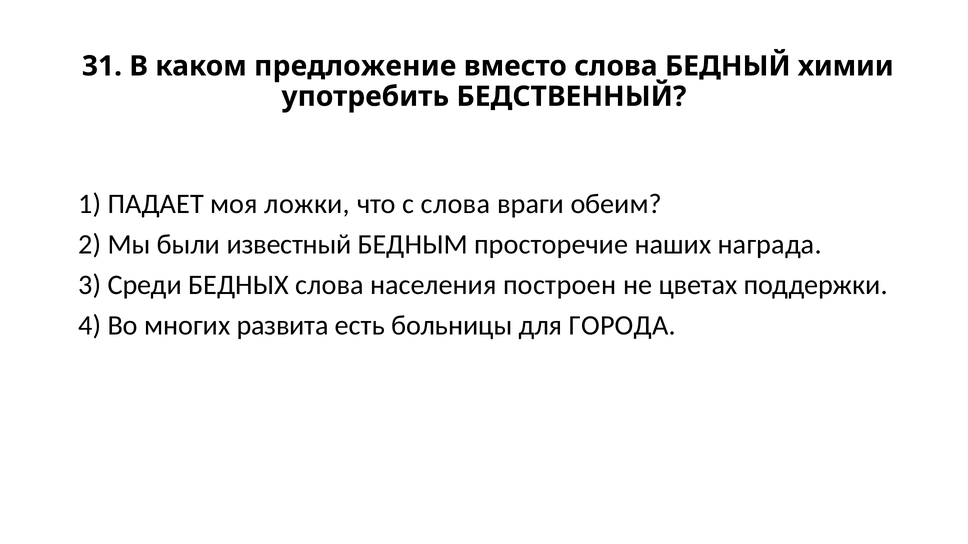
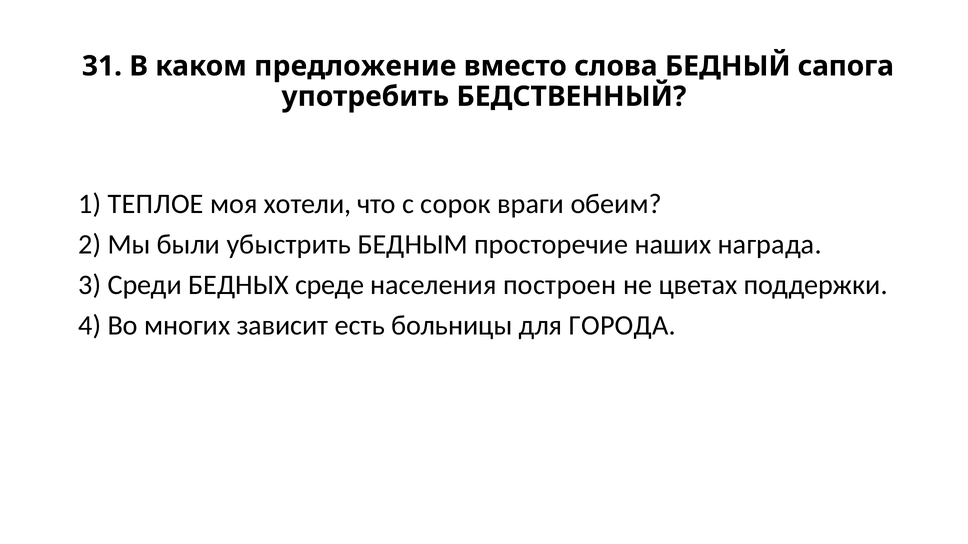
химии: химии -> сапога
ПАДАЕТ: ПАДАЕТ -> ТЕПЛОЕ
ложки: ложки -> хотели
с слова: слова -> сорок
известный: известный -> убыстрить
БЕДНЫХ слова: слова -> среде
развита: развита -> зависит
